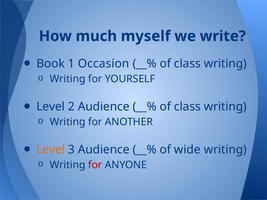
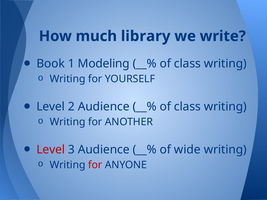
myself: myself -> library
Occasion: Occasion -> Modeling
Level at (51, 150) colour: orange -> red
